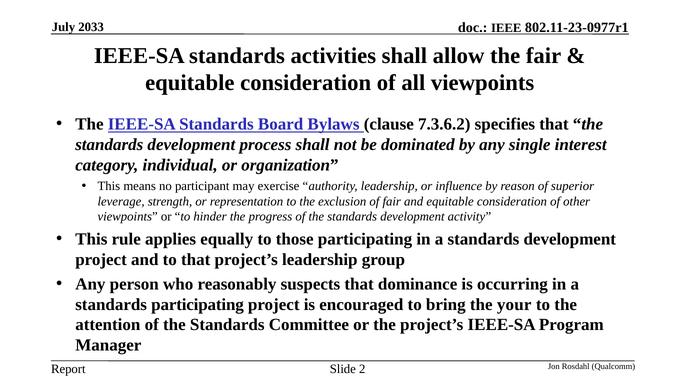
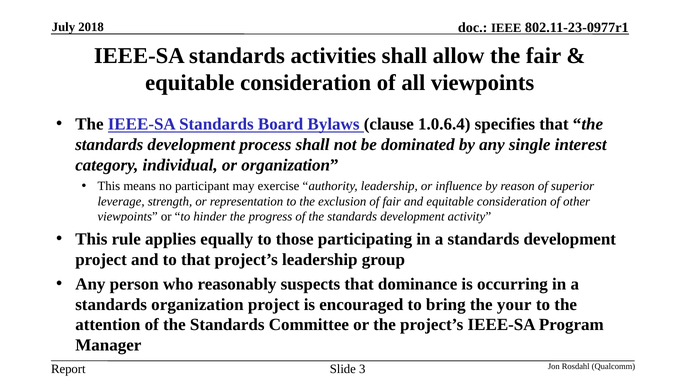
2033: 2033 -> 2018
7.3.6.2: 7.3.6.2 -> 1.0.6.4
standards participating: participating -> organization
2: 2 -> 3
